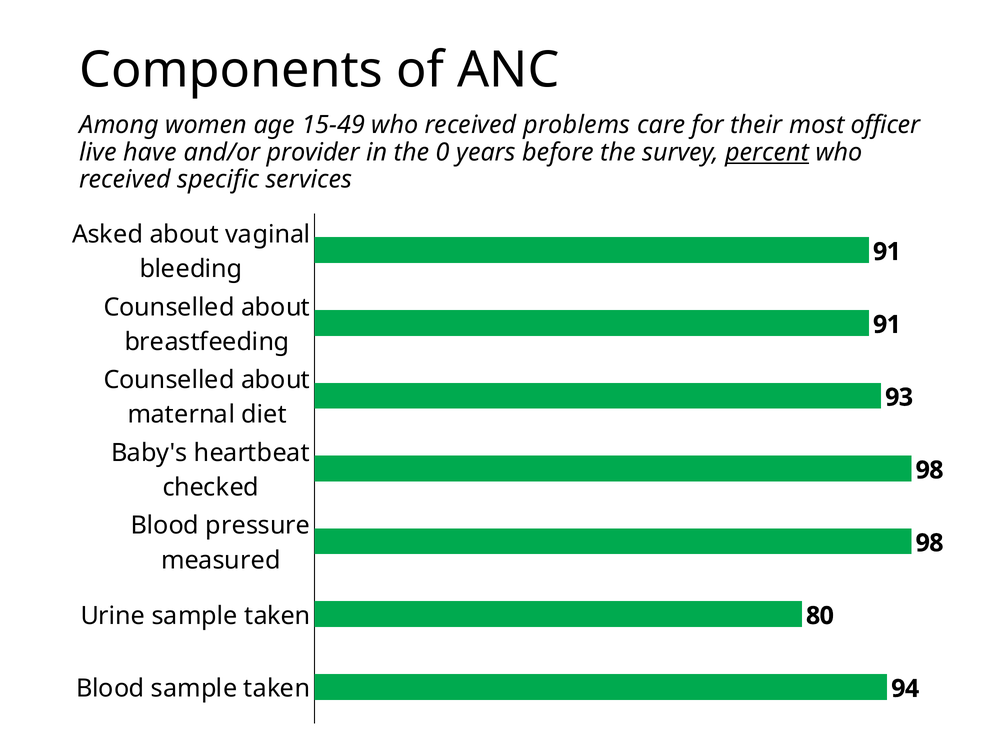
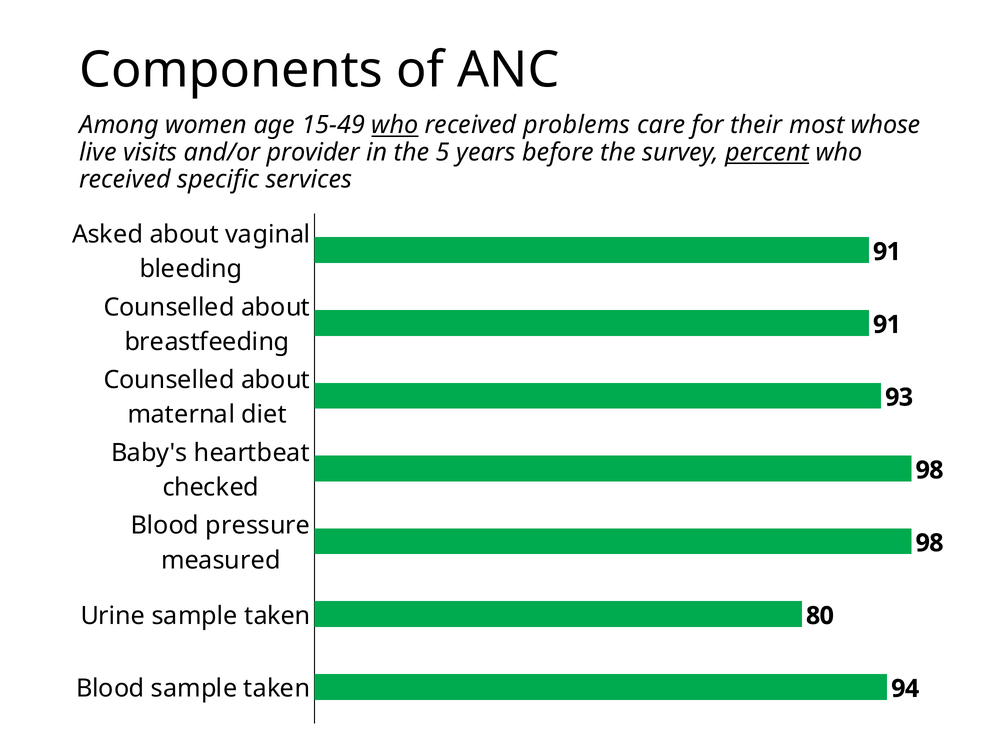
who at (395, 125) underline: none -> present
officer: officer -> whose
have: have -> visits
0: 0 -> 5
